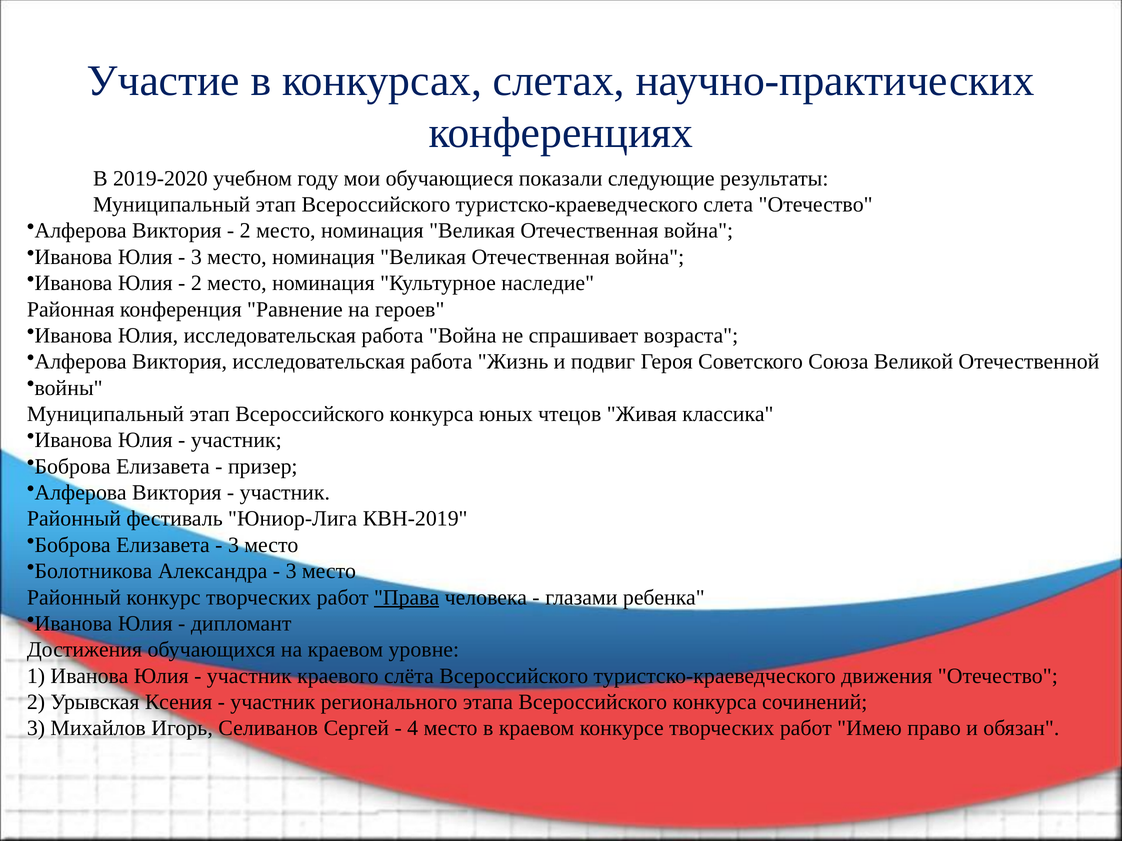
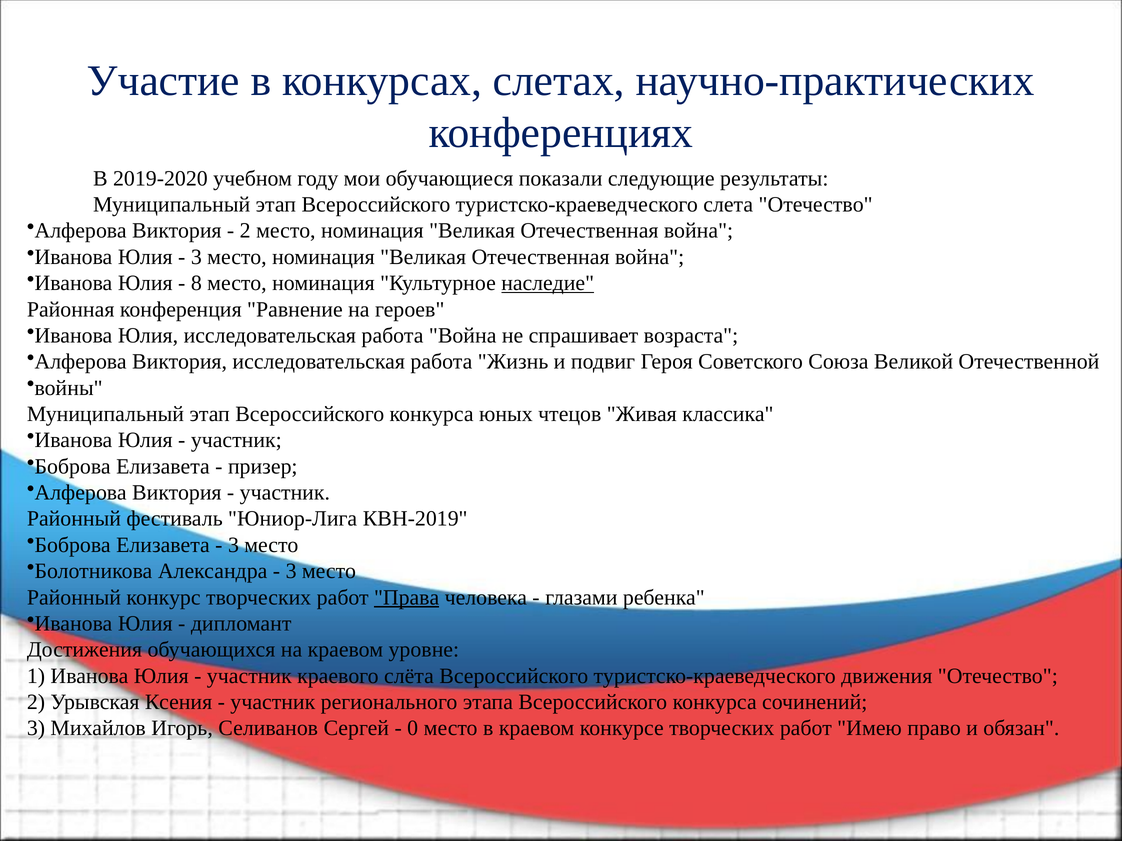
2 at (196, 283): 2 -> 8
наследие underline: none -> present
4: 4 -> 0
